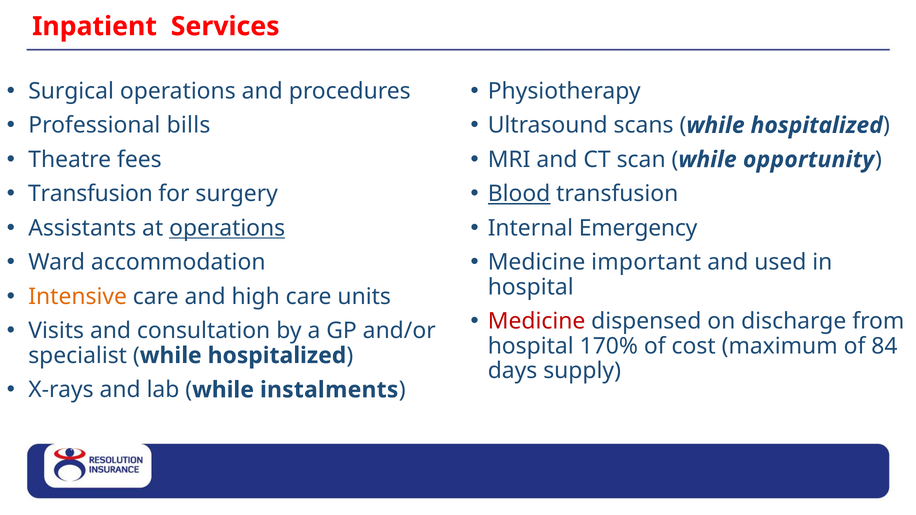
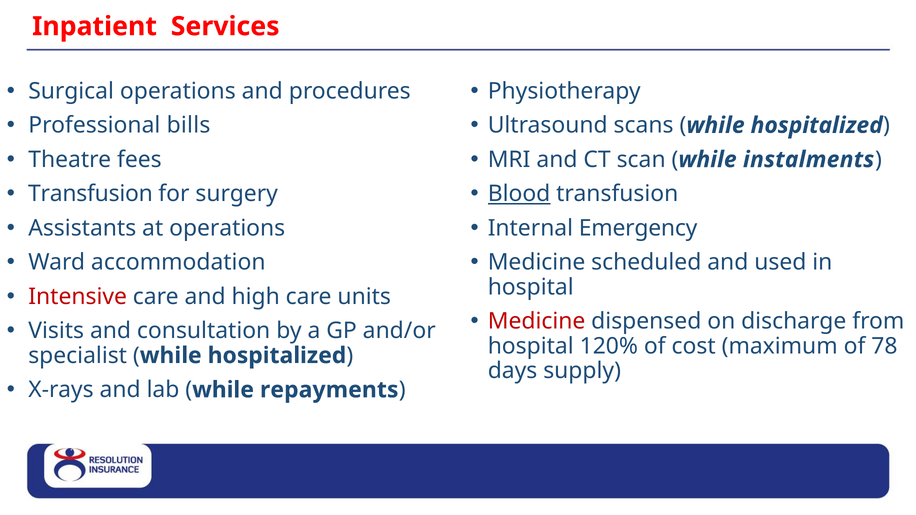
opportunity: opportunity -> instalments
operations at (227, 228) underline: present -> none
important: important -> scheduled
Intensive colour: orange -> red
170%: 170% -> 120%
84: 84 -> 78
instalments: instalments -> repayments
